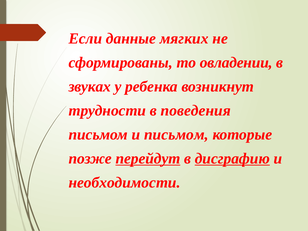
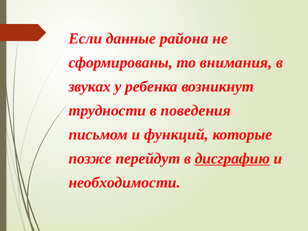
мягких: мягких -> района
овладении: овладении -> внимания
и письмом: письмом -> функций
перейдут underline: present -> none
